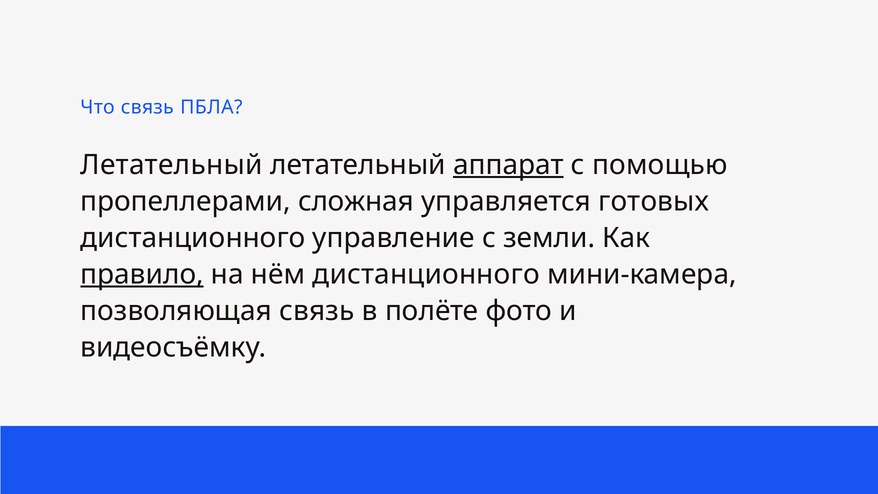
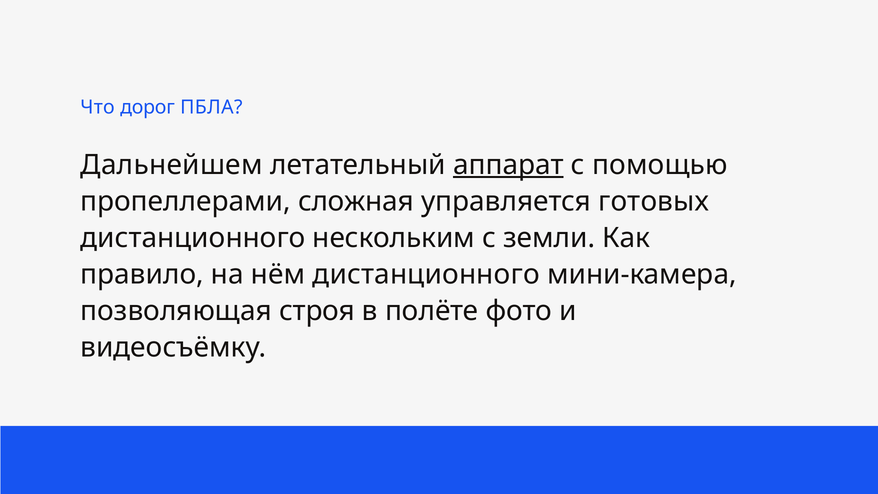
Что связь: связь -> дорог
Летательный at (171, 165): Летательный -> Дальнейшем
управление: управление -> нескольким
правило underline: present -> none
позволяющая связь: связь -> строя
